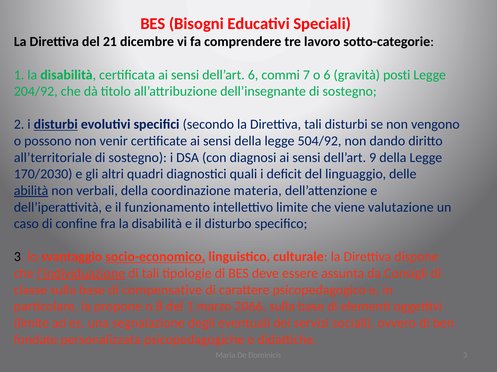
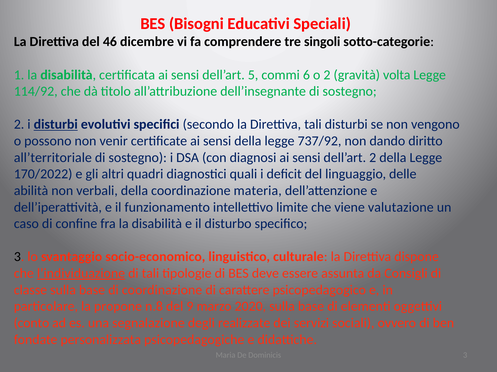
21: 21 -> 46
lavoro: lavoro -> singoli
dell’art 6: 6 -> 5
7: 7 -> 6
o 6: 6 -> 2
posti: posti -> volta
204/92: 204/92 -> 114/92
504/92: 504/92 -> 737/92
dell’art 9: 9 -> 2
170/2030: 170/2030 -> 170/2022
abilità underline: present -> none
socio-economico underline: present -> none
di compensative: compensative -> coordinazione
del 1: 1 -> 9
2066: 2066 -> 2020
limite at (31, 324): limite -> conto
eventuali: eventuali -> realizzate
